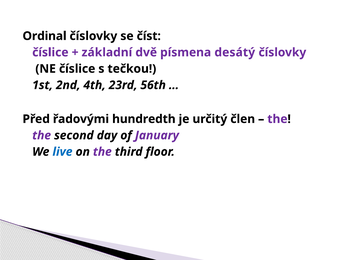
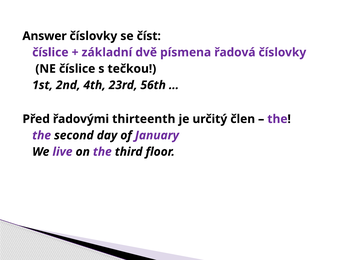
Ordinal: Ordinal -> Answer
desátý: desátý -> řadová
hundredth: hundredth -> thirteenth
live colour: blue -> purple
